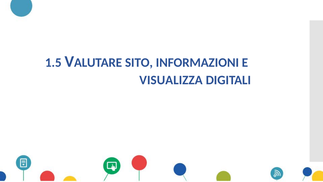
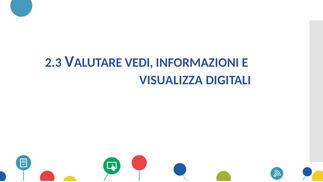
1.5: 1.5 -> 2.3
SITO: SITO -> VEDI
